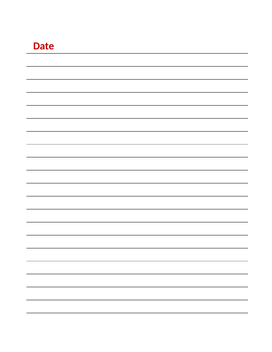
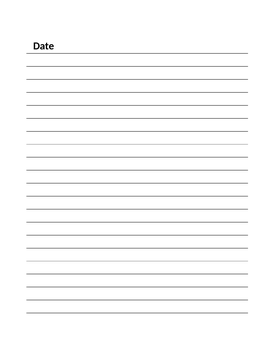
Date colour: red -> black
